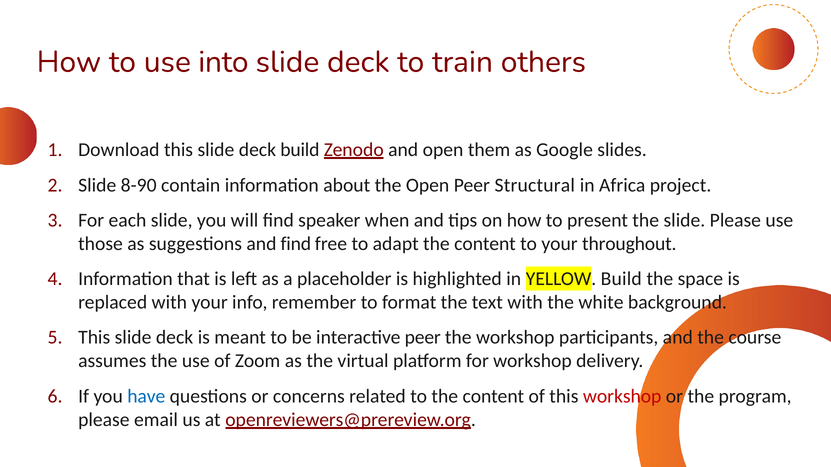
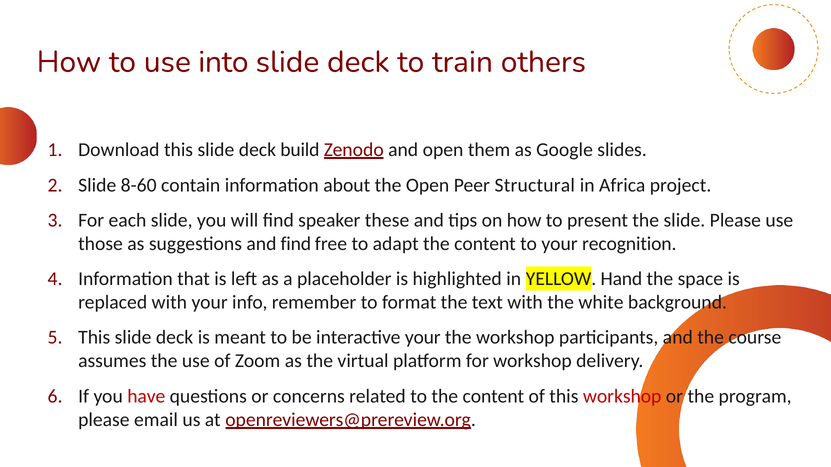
8-90: 8-90 -> 8-60
when: when -> these
throughout: throughout -> recognition
YELLOW Build: Build -> Hand
interactive peer: peer -> your
have colour: blue -> red
